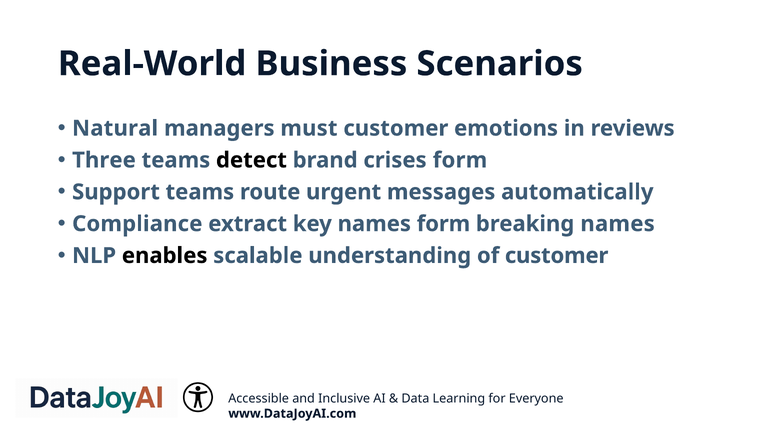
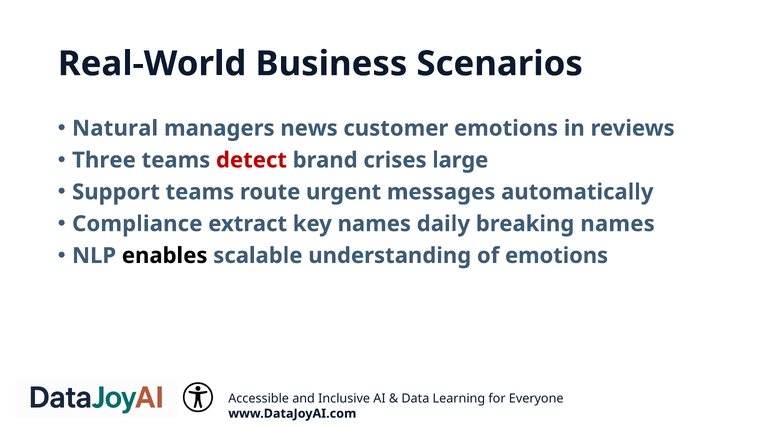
must: must -> news
detect colour: black -> red
crises form: form -> large
names form: form -> daily
of customer: customer -> emotions
